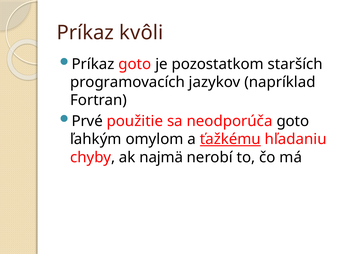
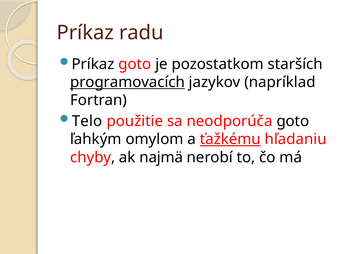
kvôli: kvôli -> radu
programovacích underline: none -> present
Prvé: Prvé -> Telo
